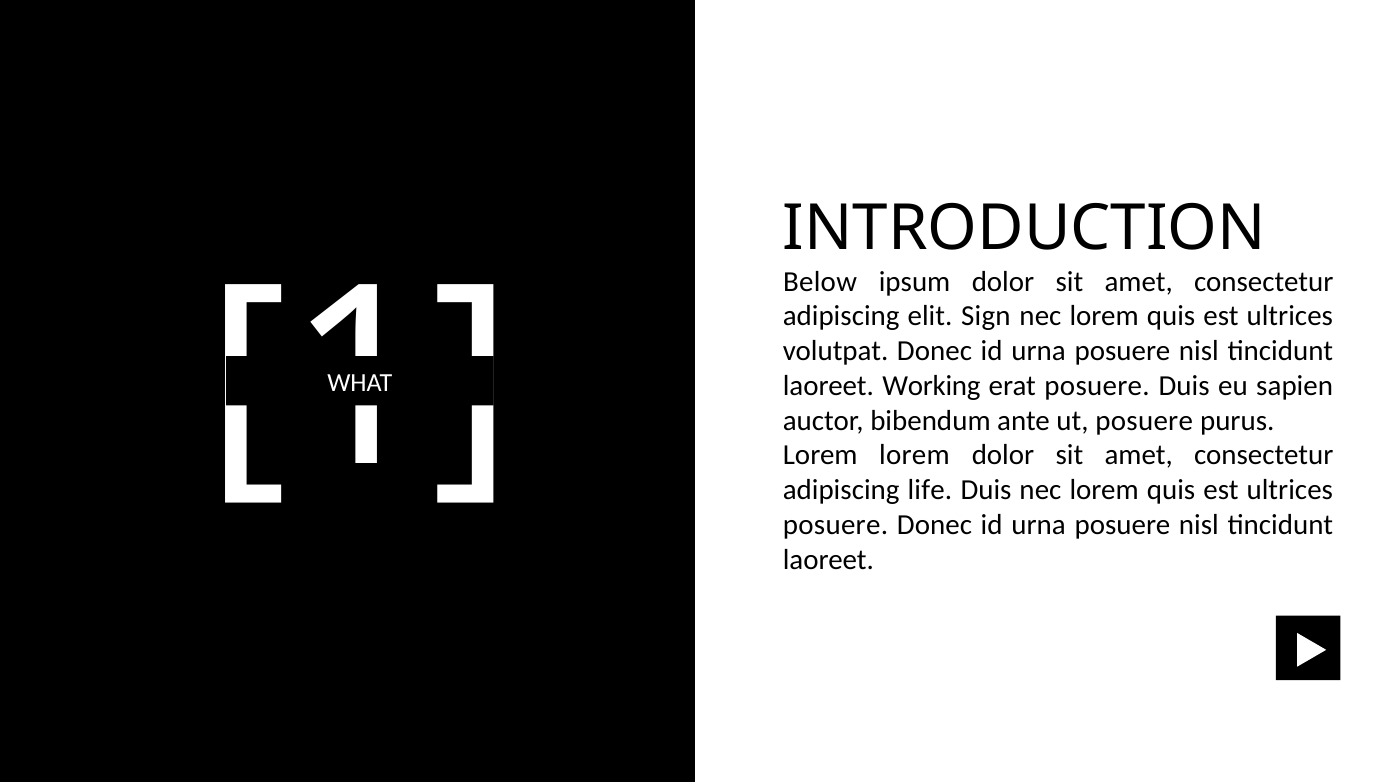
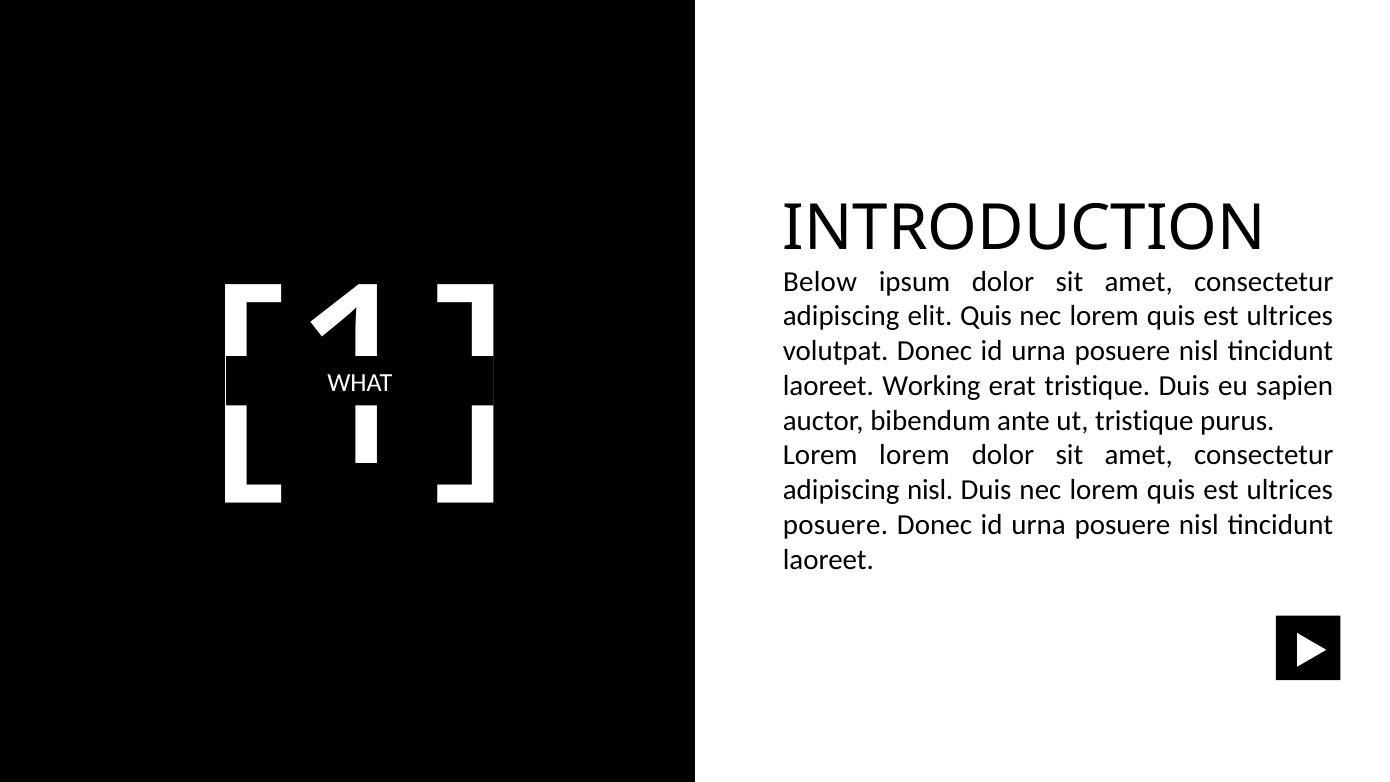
elit Sign: Sign -> Quis
erat posuere: posuere -> tristique
ut posuere: posuere -> tristique
adipiscing life: life -> nisl
